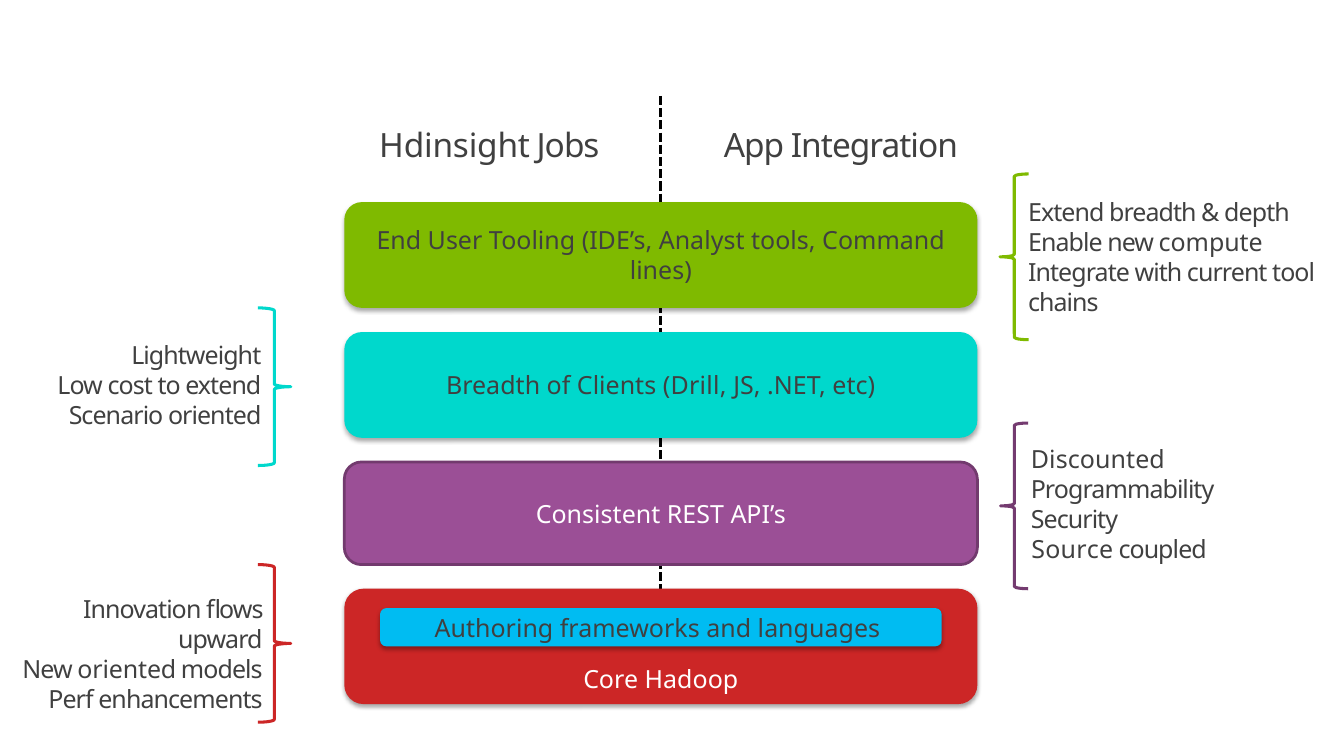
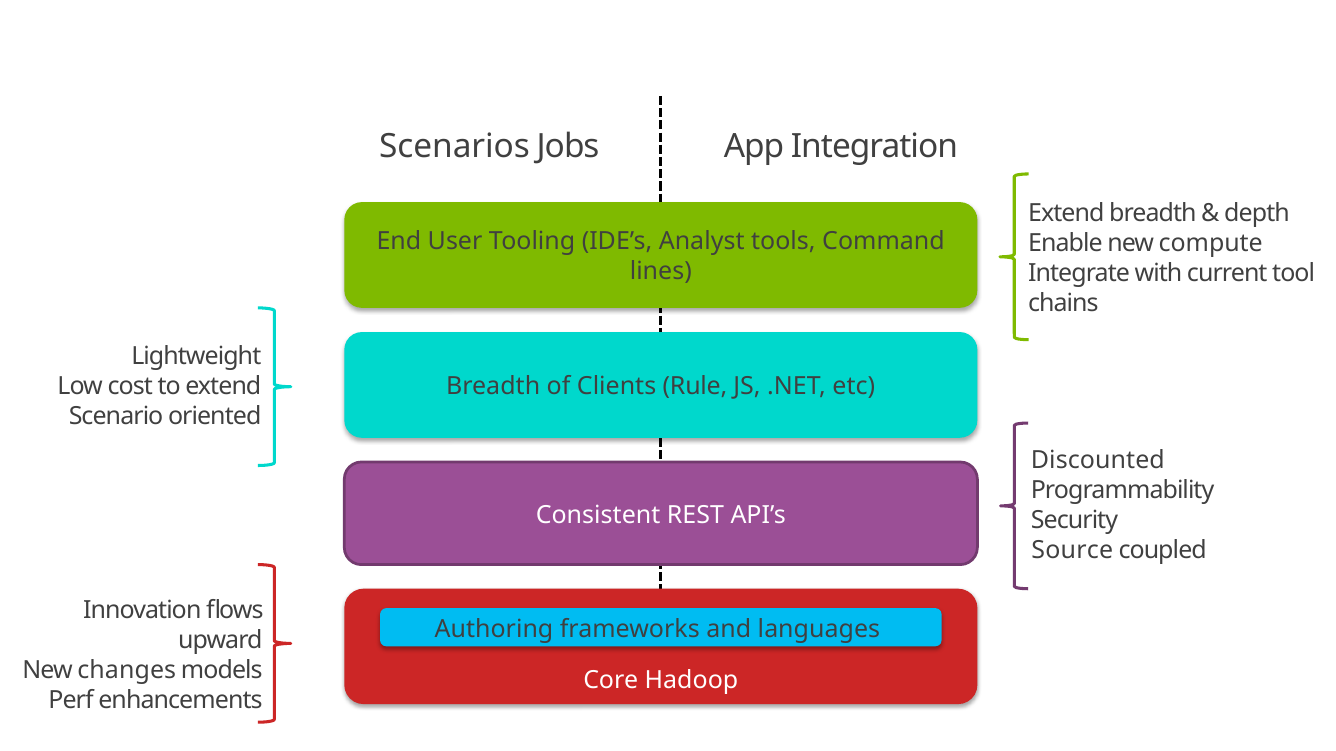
Hdinsight: Hdinsight -> Scenarios
Drill: Drill -> Rule
New oriented: oriented -> changes
